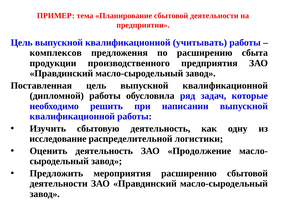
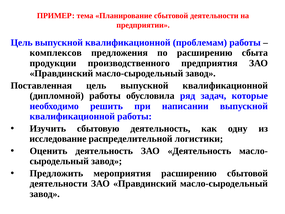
учитывать: учитывать -> проблемам
ЗАО Продолжение: Продолжение -> Деятельность
